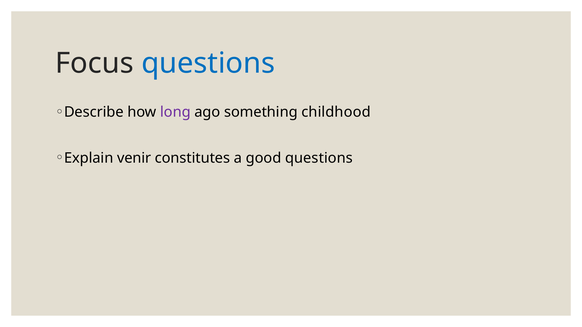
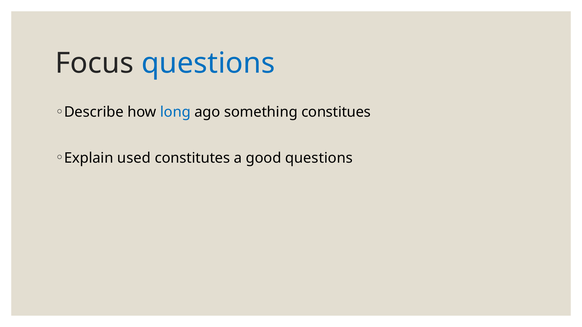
long colour: purple -> blue
childhood: childhood -> constitues
venir: venir -> used
